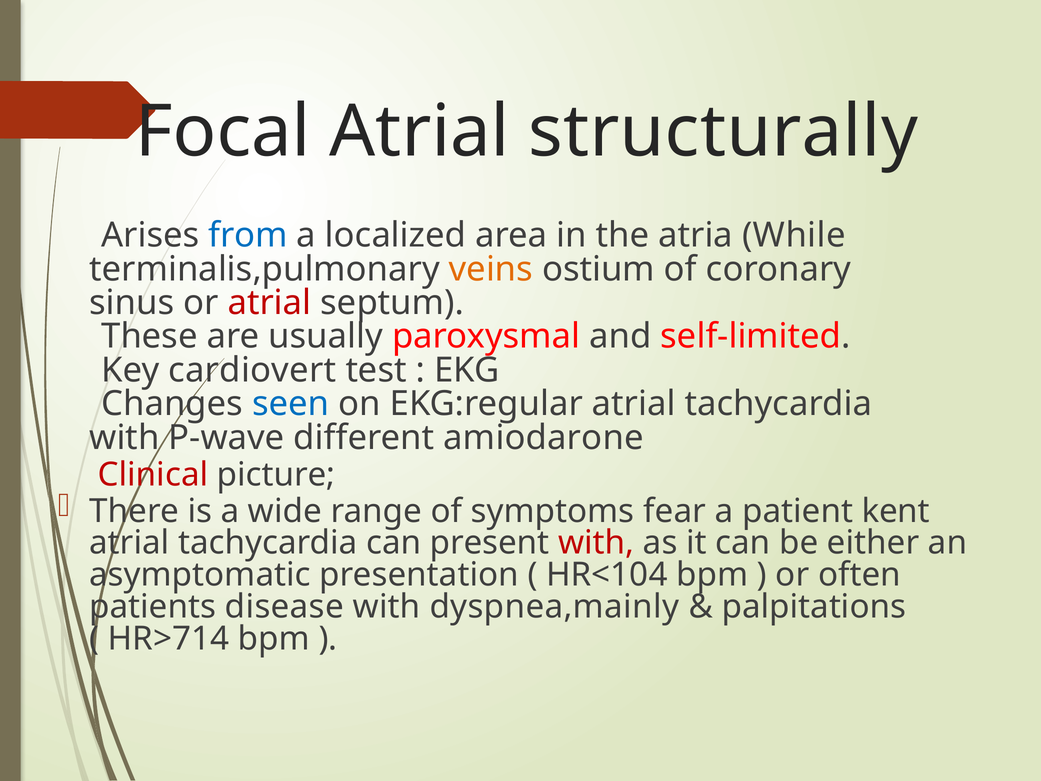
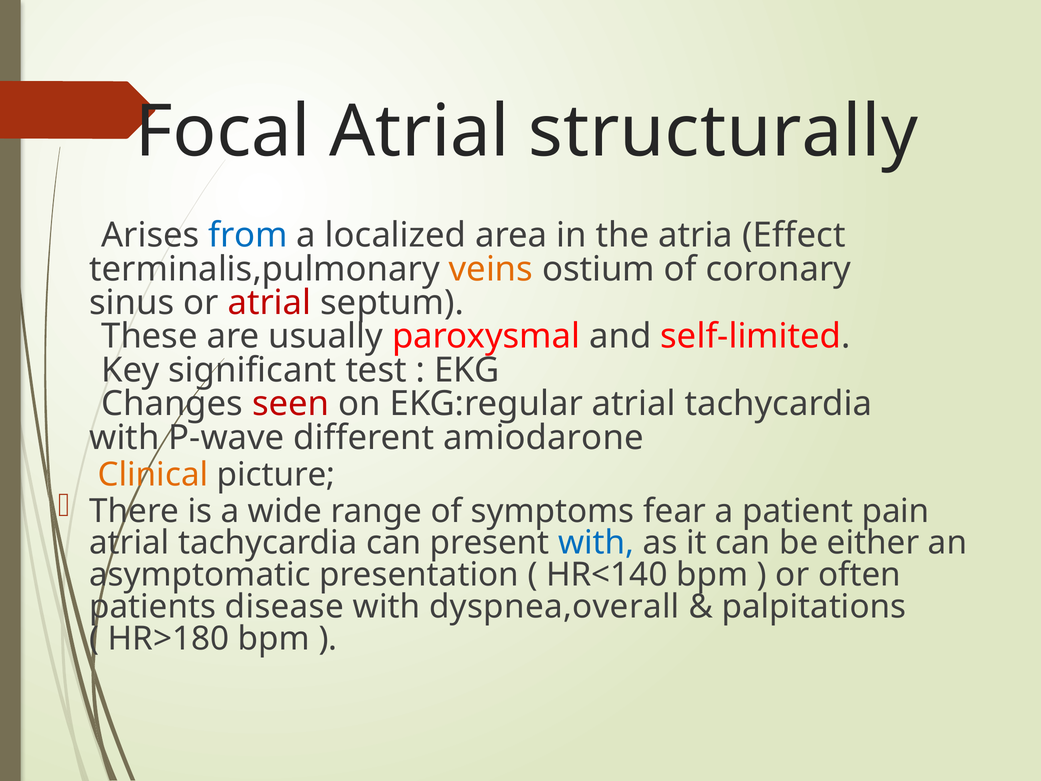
While: While -> Effect
cardiovert: cardiovert -> significant
seen colour: blue -> red
Clinical colour: red -> orange
kent: kent -> pain
with at (596, 543) colour: red -> blue
HR<104: HR<104 -> HR<140
dyspnea,mainly: dyspnea,mainly -> dyspnea,overall
HR>714: HR>714 -> HR>180
